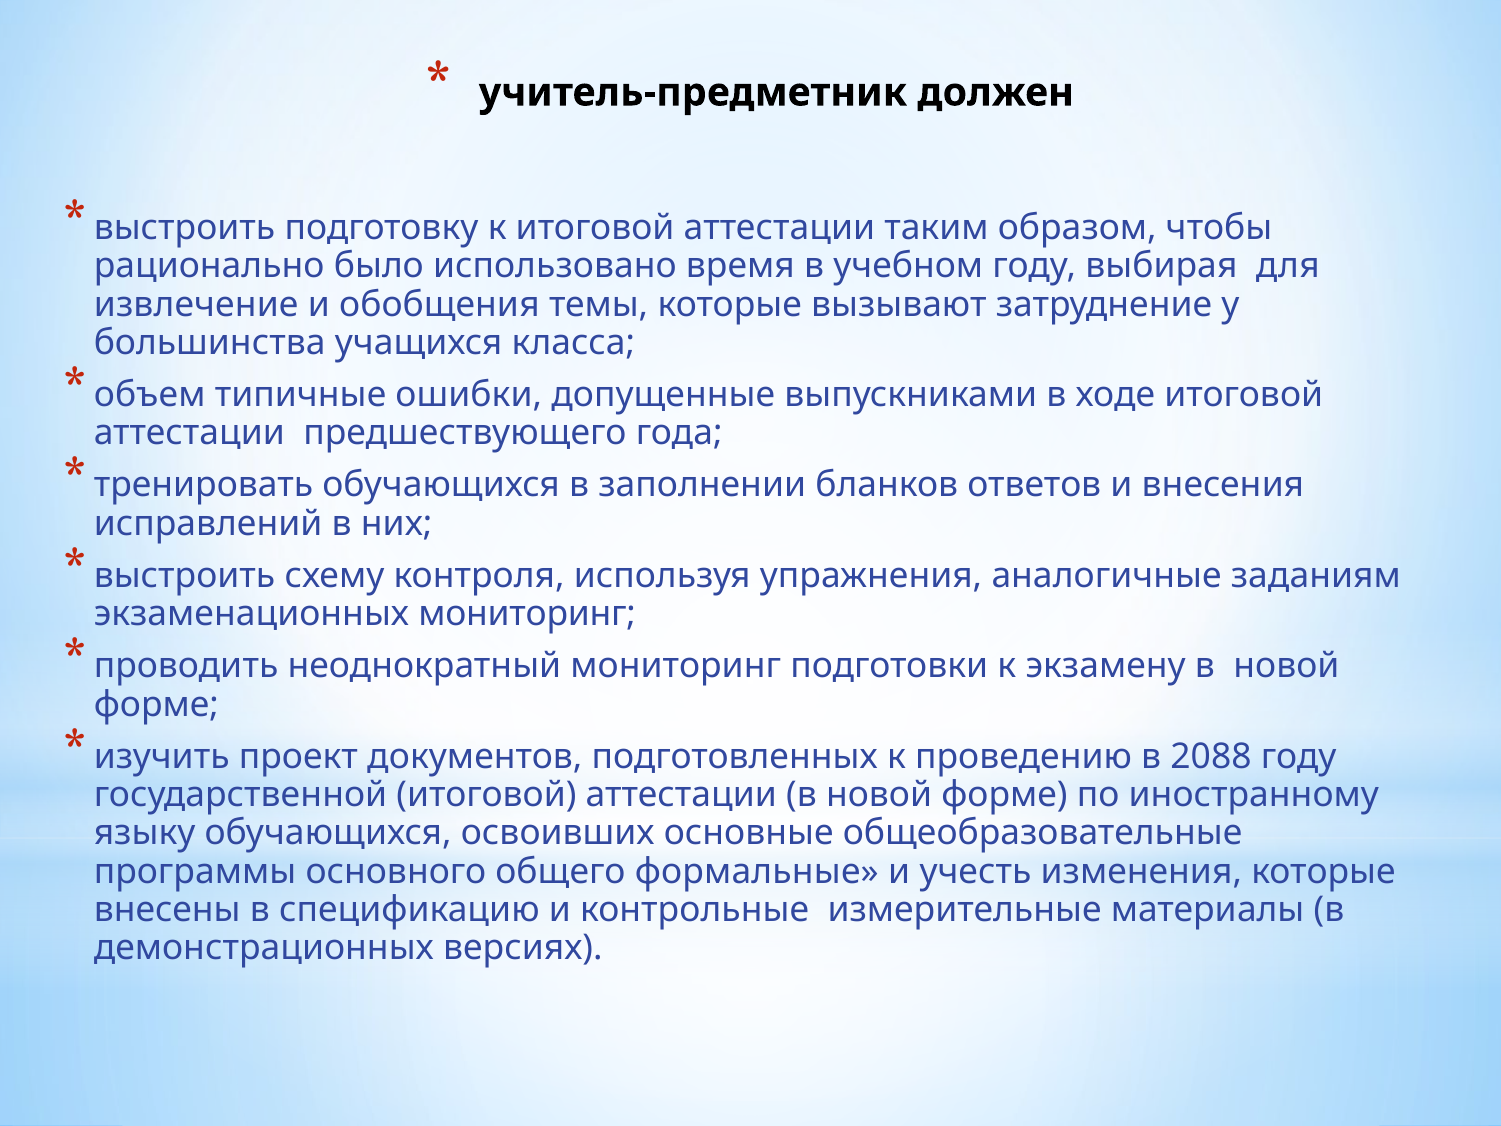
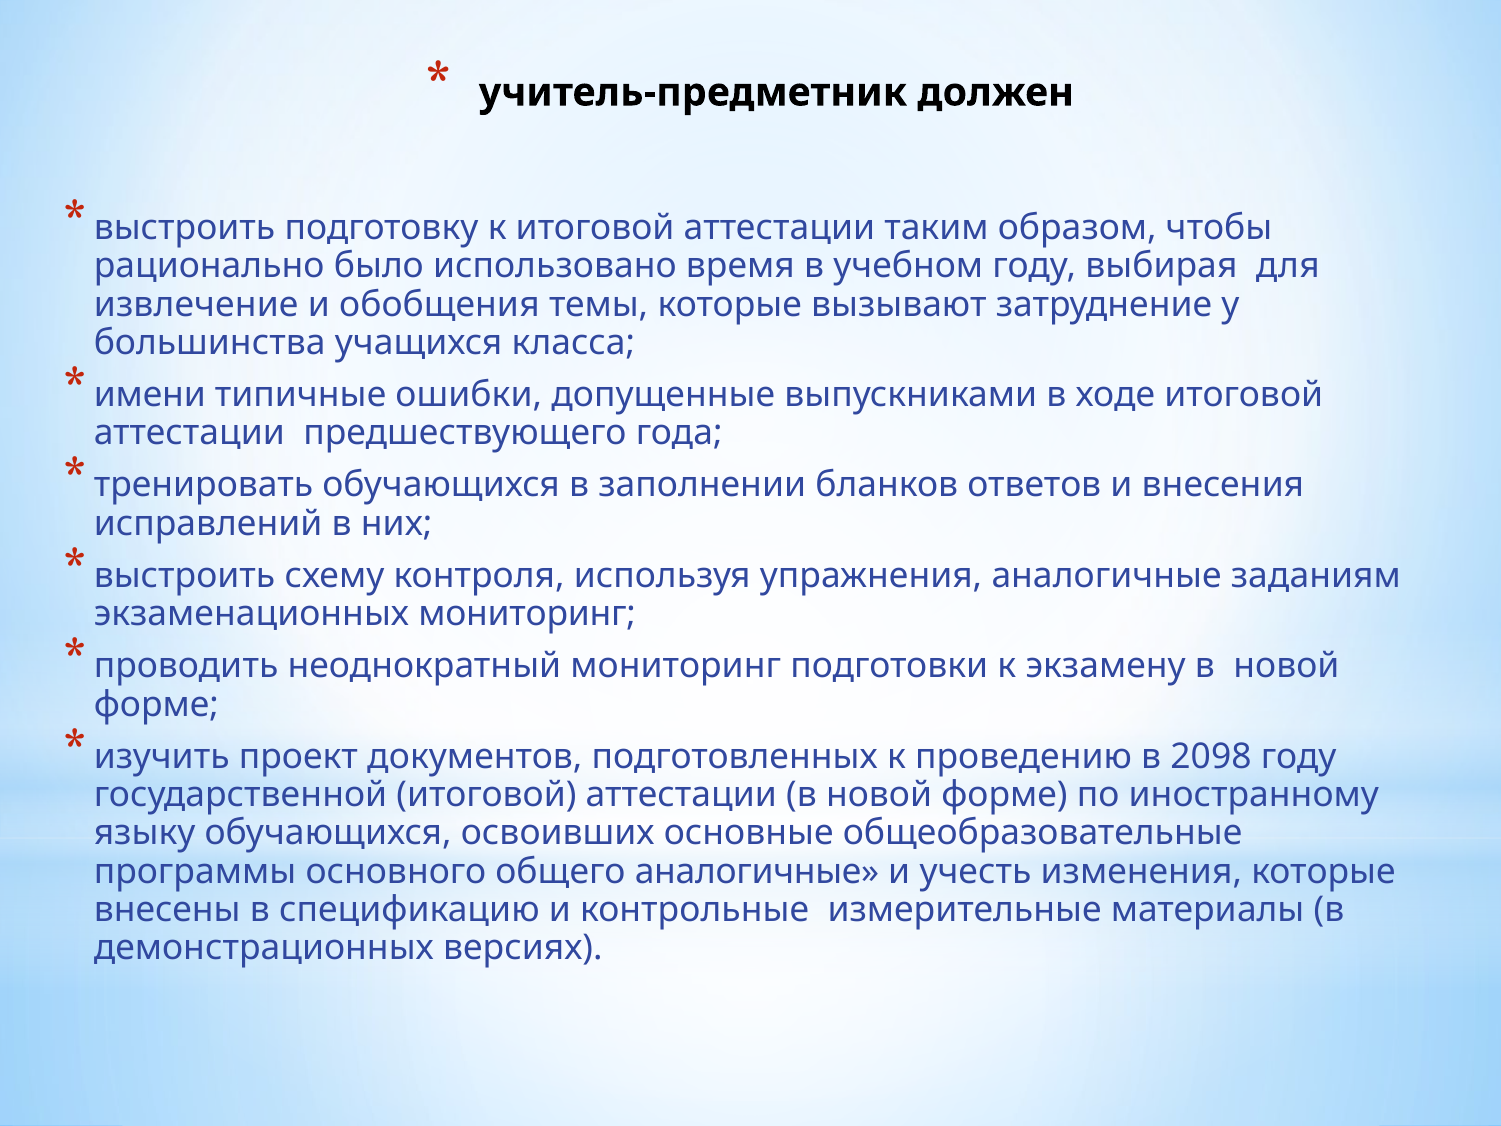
объем: объем -> имени
2088: 2088 -> 2098
общего формальные: формальные -> аналогичные
